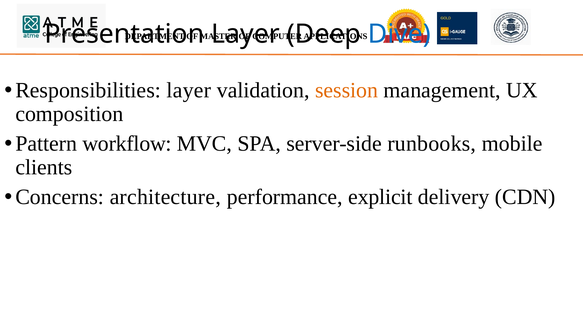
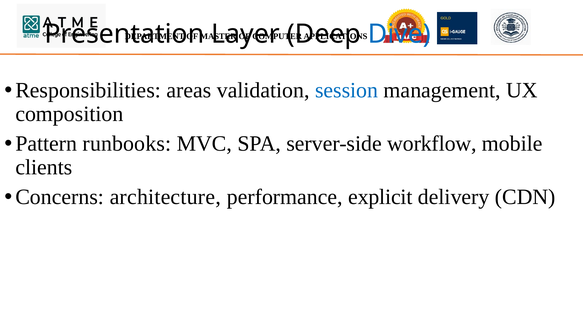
Responsibilities layer: layer -> areas
session colour: orange -> blue
workflow: workflow -> runbooks
runbooks: runbooks -> workflow
